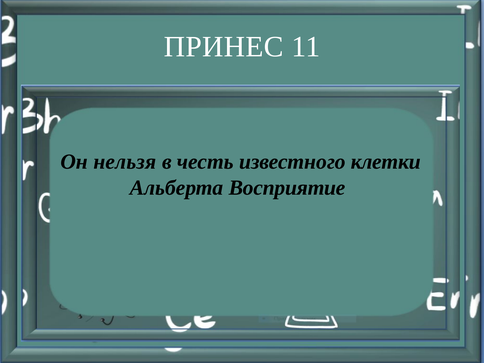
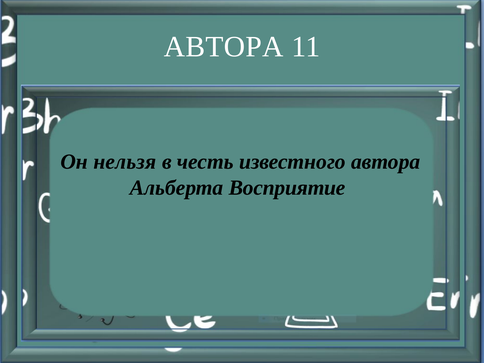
ПРИНЕС at (224, 47): ПРИНЕС -> АВТОРА
известного клетки: клетки -> автора
